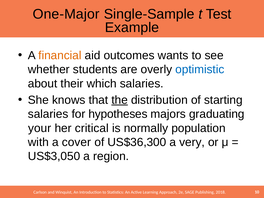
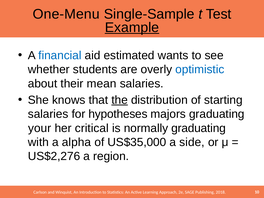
One-Major: One-Major -> One-Menu
Example underline: none -> present
financial colour: orange -> blue
outcomes: outcomes -> estimated
which: which -> mean
normally population: population -> graduating
cover: cover -> alpha
US$36,300: US$36,300 -> US$35,000
very: very -> side
US$3,050: US$3,050 -> US$2,276
